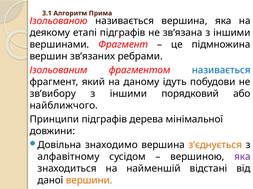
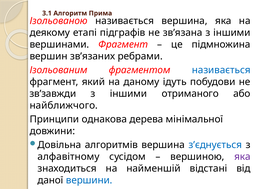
зв’вибору: зв’вибору -> зв’завжди
порядковий: порядковий -> отриманого
Принципи підграфів: підграфів -> однакова
знаходимо: знаходимо -> алгоритмів
з’єднується at (215, 145) colour: orange -> blue
вершини colour: orange -> blue
